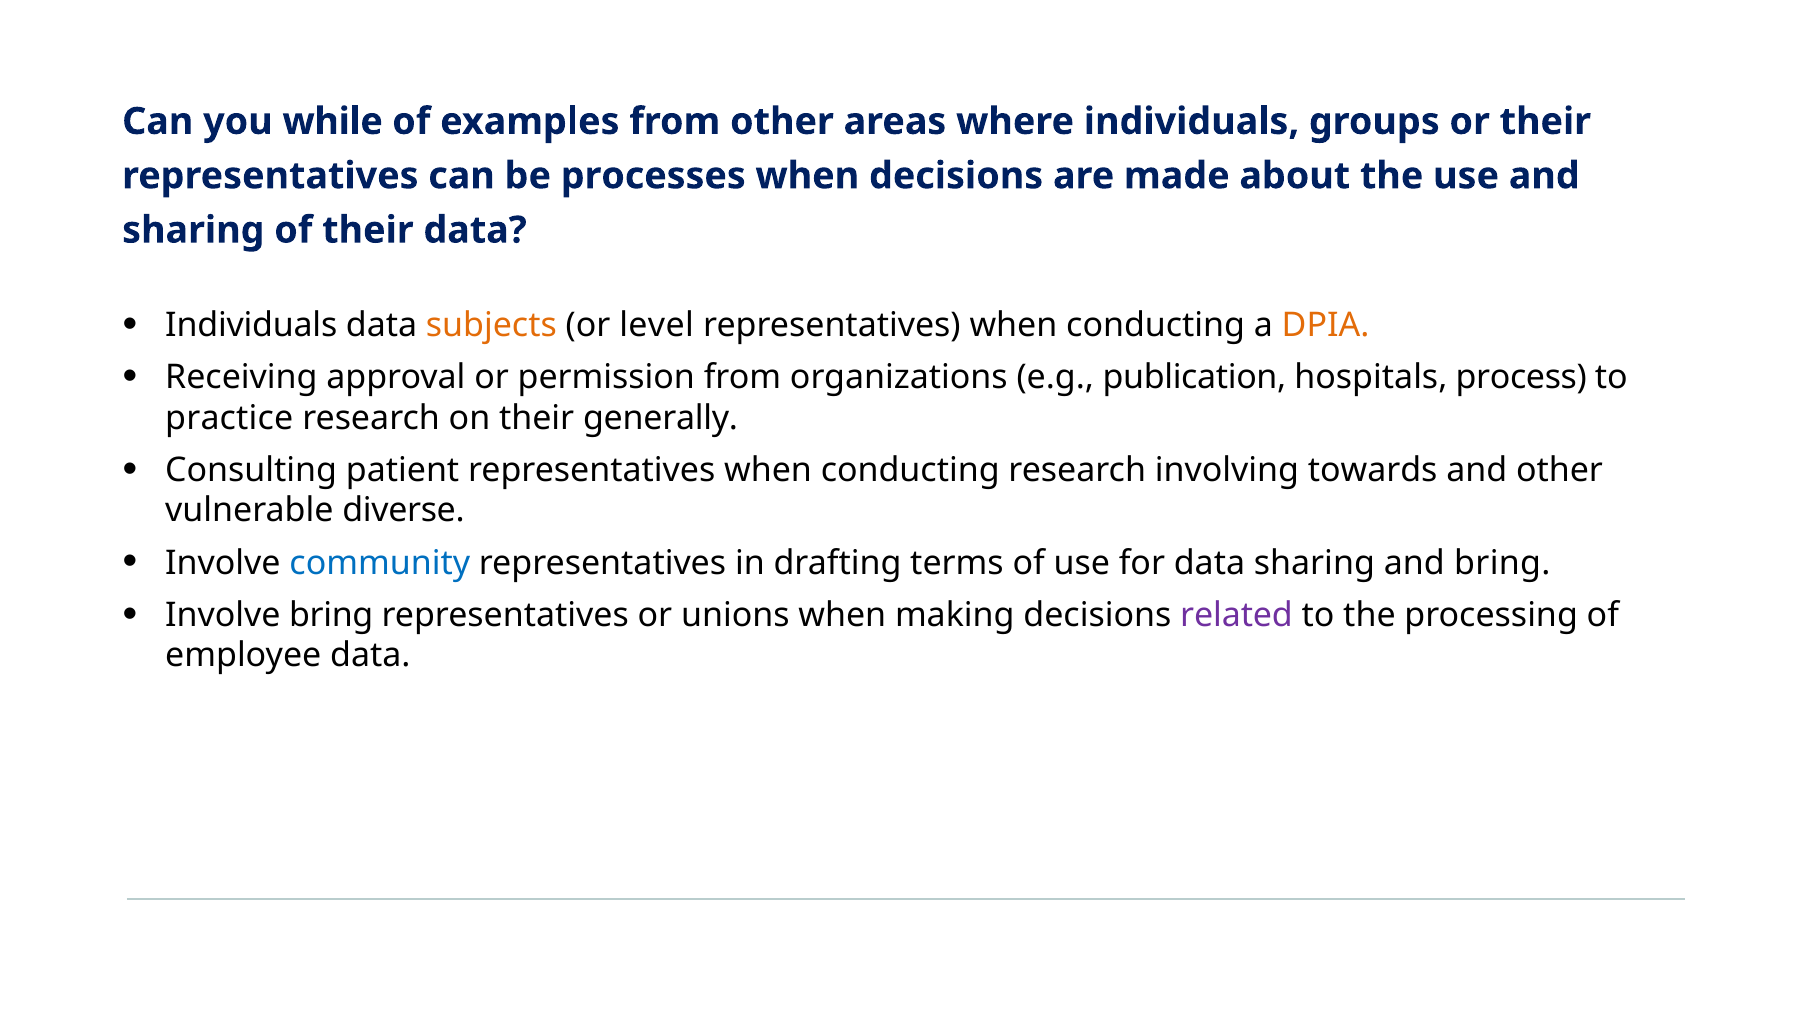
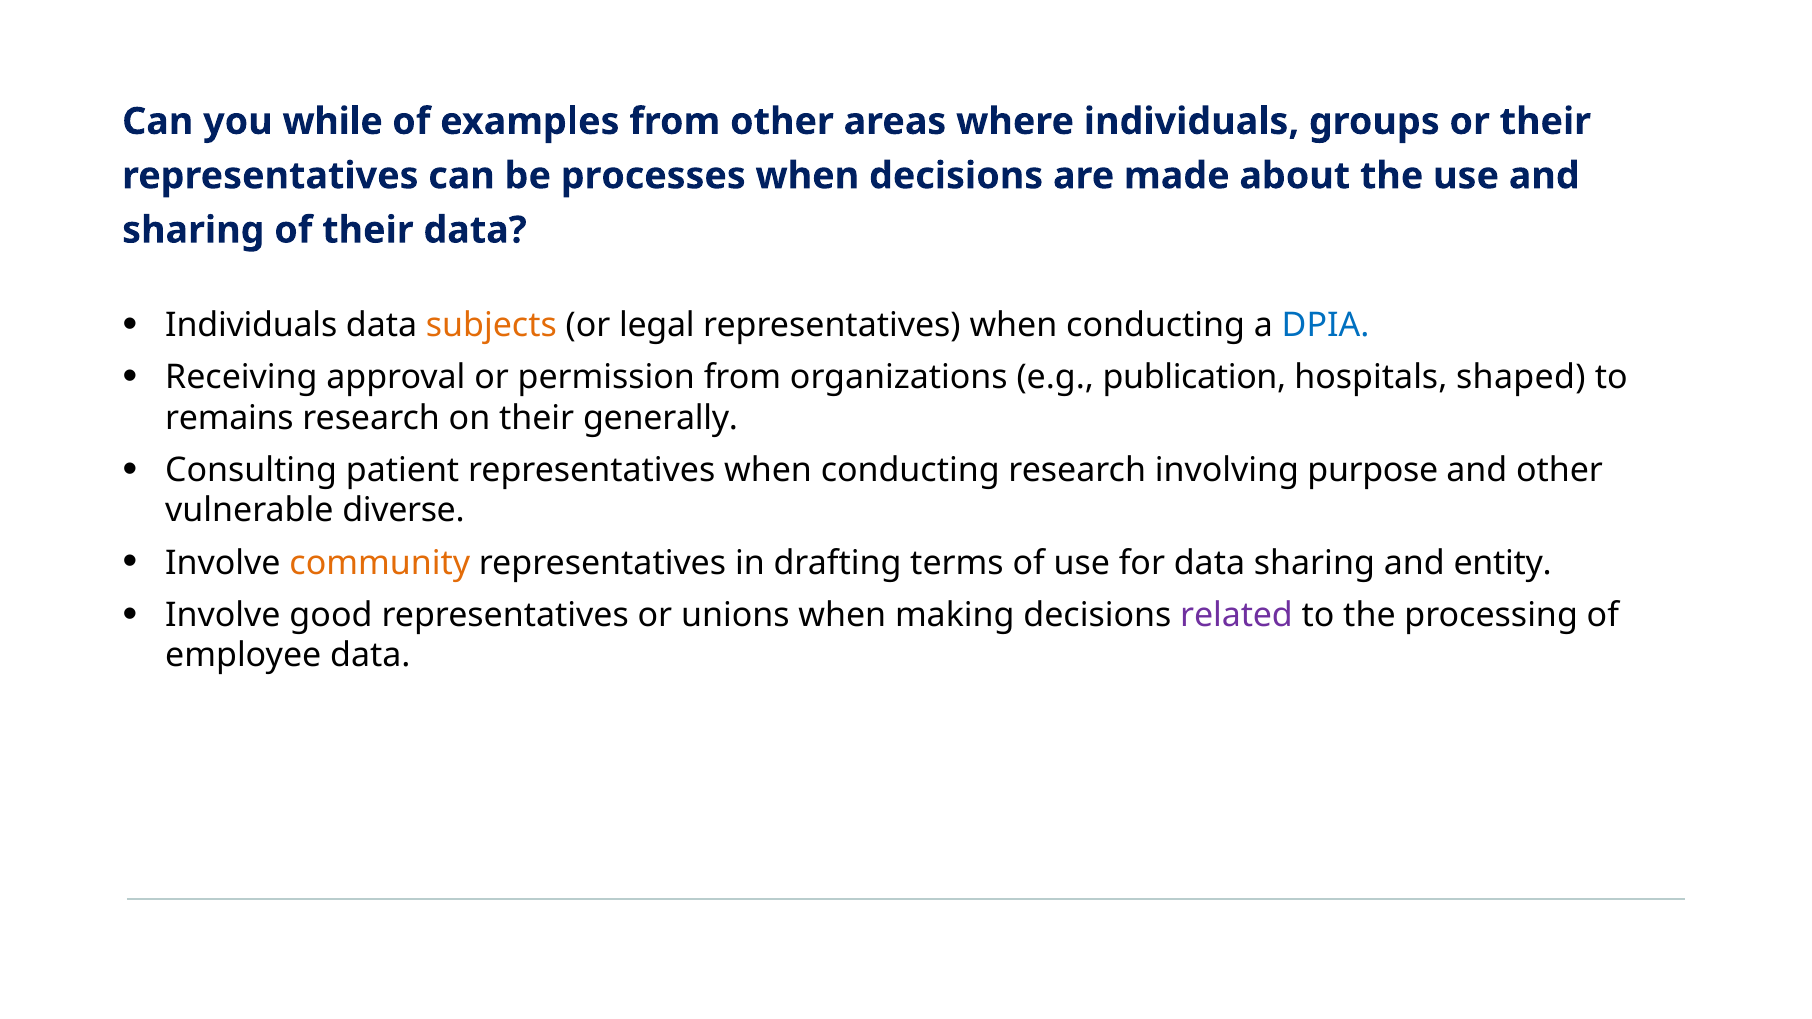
level: level -> legal
DPIA colour: orange -> blue
process: process -> shaped
practice: practice -> remains
towards: towards -> purpose
community colour: blue -> orange
and bring: bring -> entity
Involve bring: bring -> good
